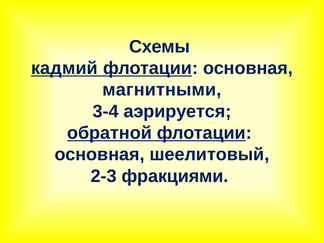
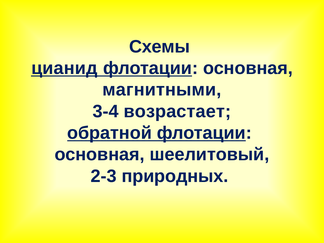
кадмий: кадмий -> цианид
аэрируется: аэрируется -> возрастает
фракциями: фракциями -> природных
